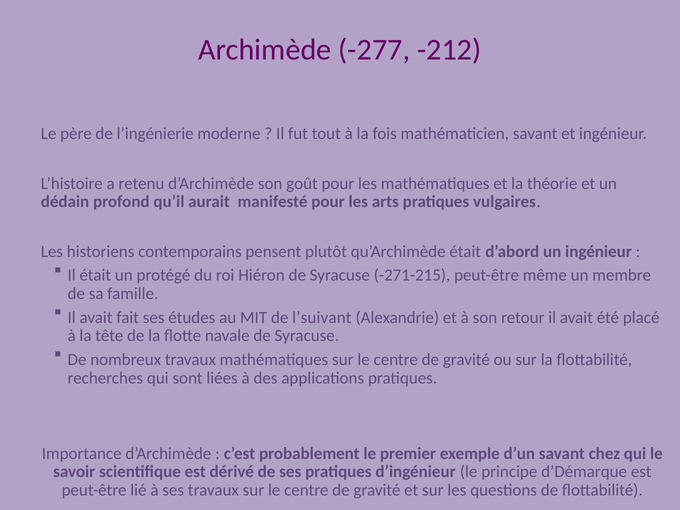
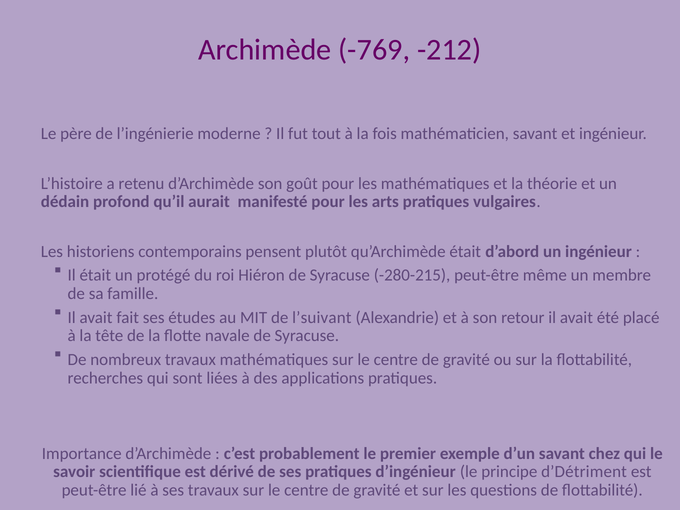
-277: -277 -> -769
-271-215: -271-215 -> -280-215
d’Démarque: d’Démarque -> d’Détriment
